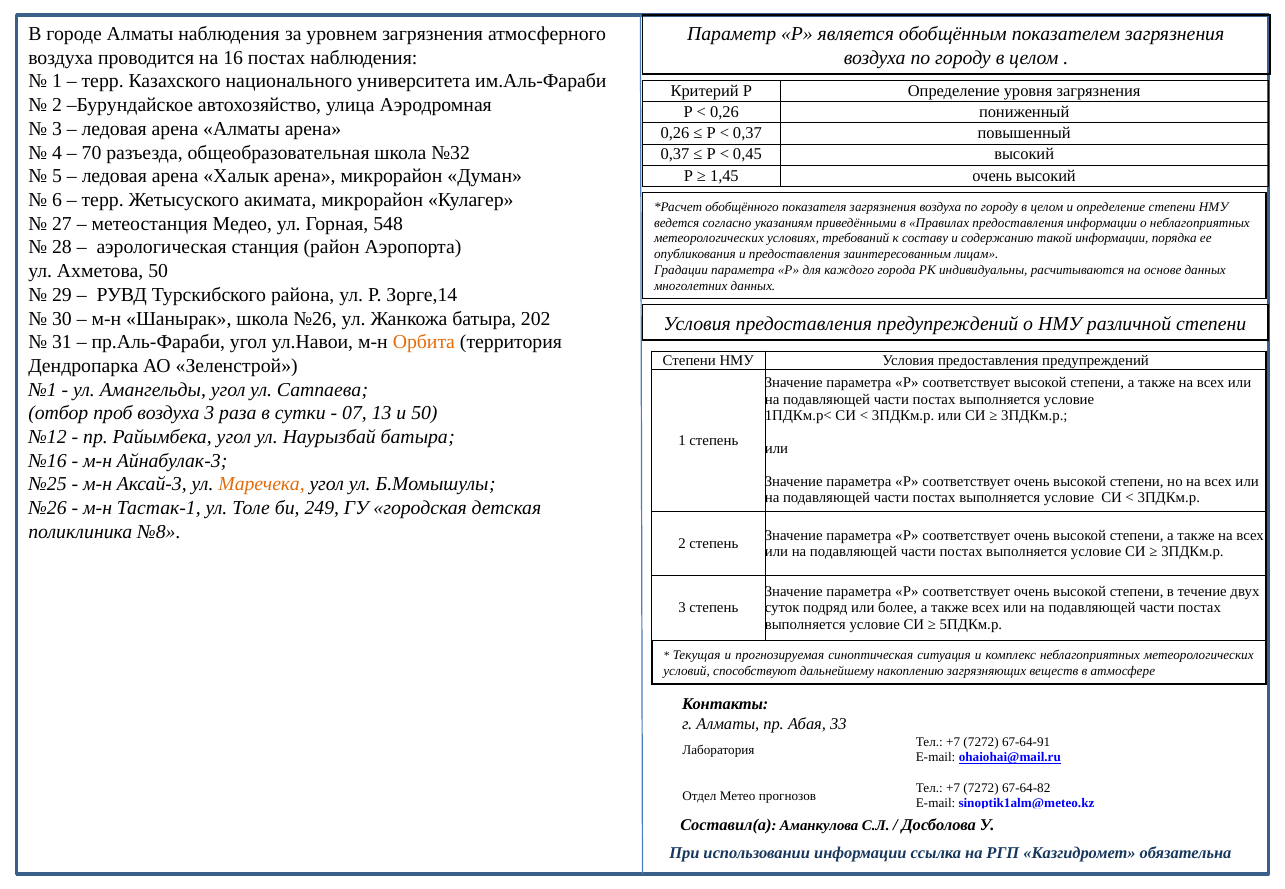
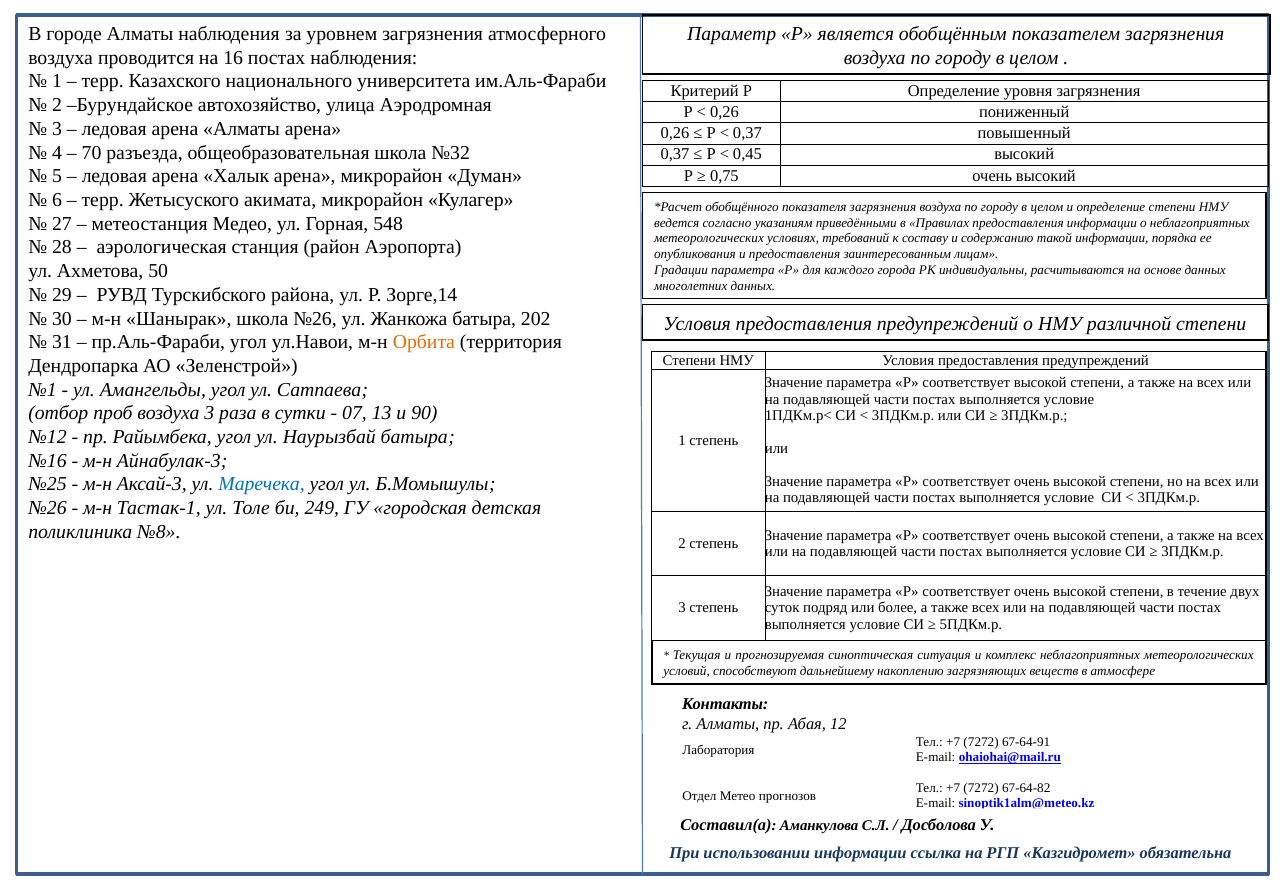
1,45: 1,45 -> 0,75
и 50: 50 -> 90
Маречека colour: orange -> blue
33: 33 -> 12
